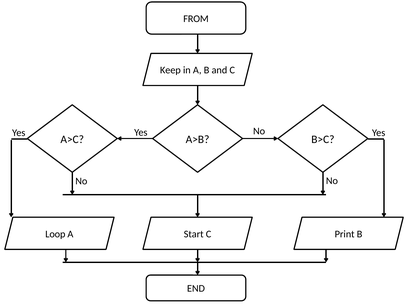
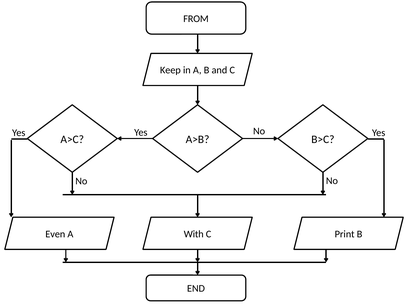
Loop: Loop -> Even
Start: Start -> With
